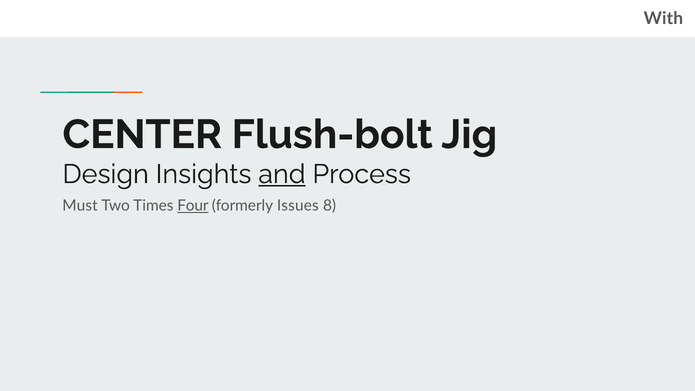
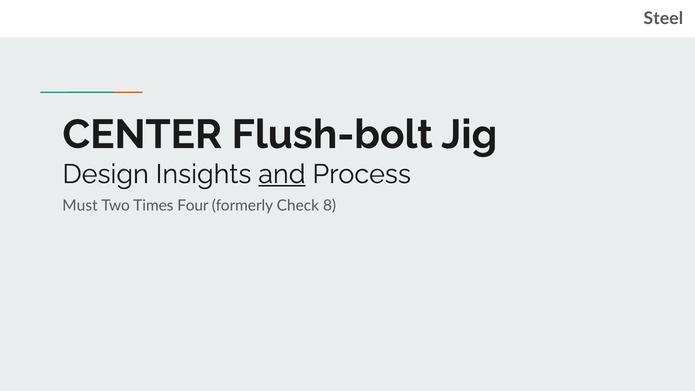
With: With -> Steel
Four underline: present -> none
Issues: Issues -> Check
